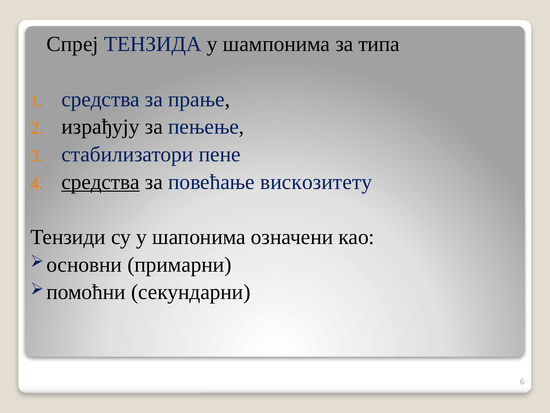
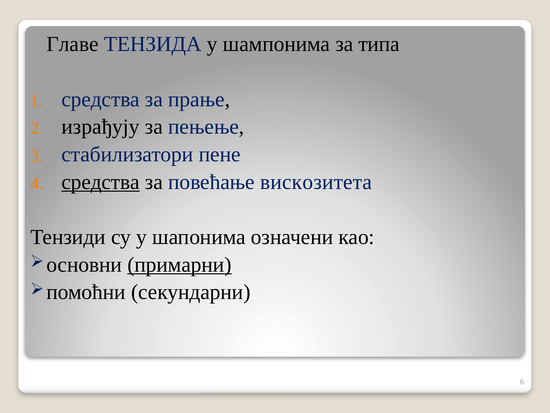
Спреј: Спреј -> Главе
вискозитету: вискозитету -> вискозитета
примарни underline: none -> present
